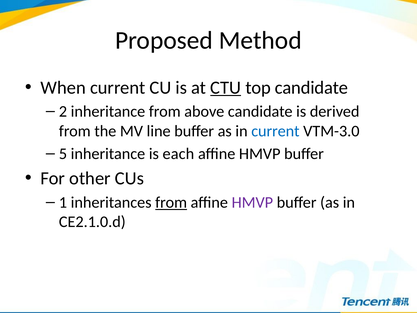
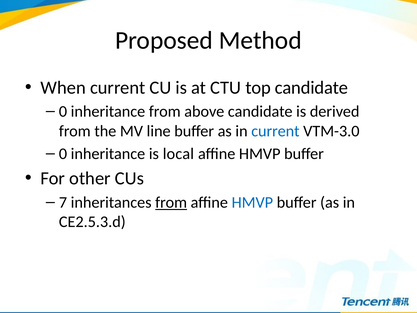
CTU underline: present -> none
2 at (63, 111): 2 -> 0
5 at (63, 154): 5 -> 0
each: each -> local
1: 1 -> 7
HMVP at (252, 202) colour: purple -> blue
CE2.1.0.d: CE2.1.0.d -> CE2.5.3.d
